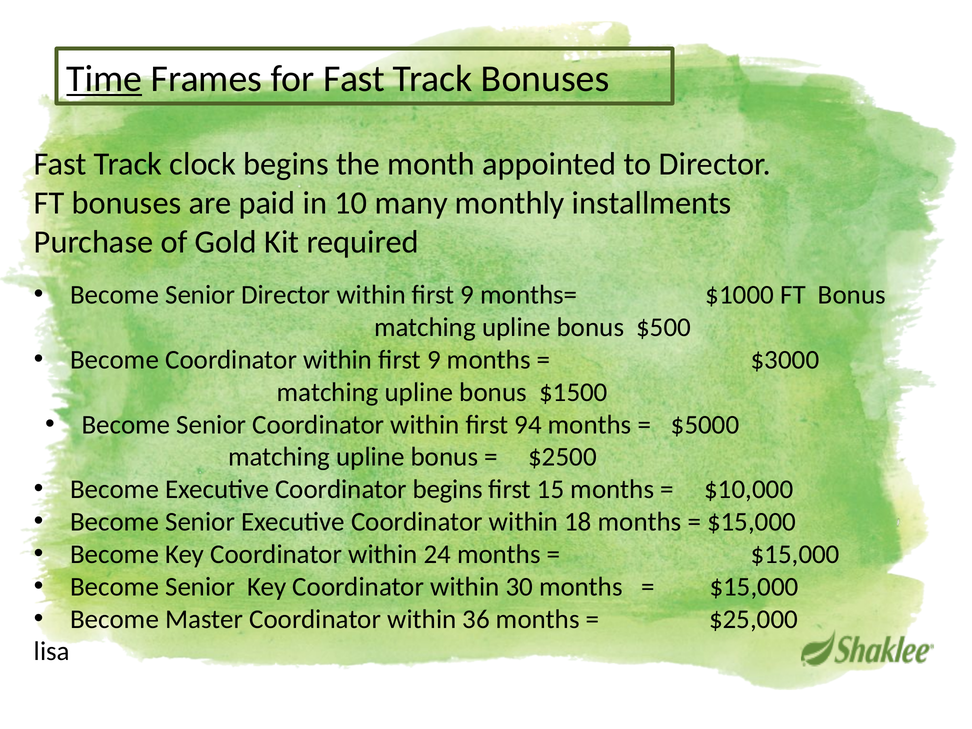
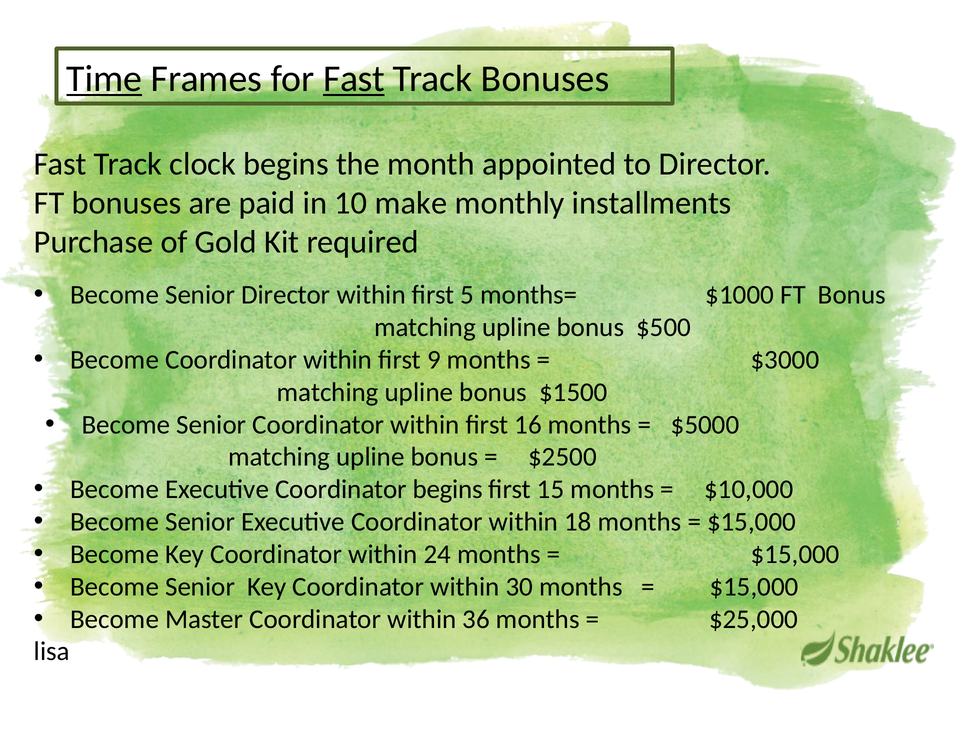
Fast at (354, 79) underline: none -> present
many: many -> make
Director within first 9: 9 -> 5
94: 94 -> 16
